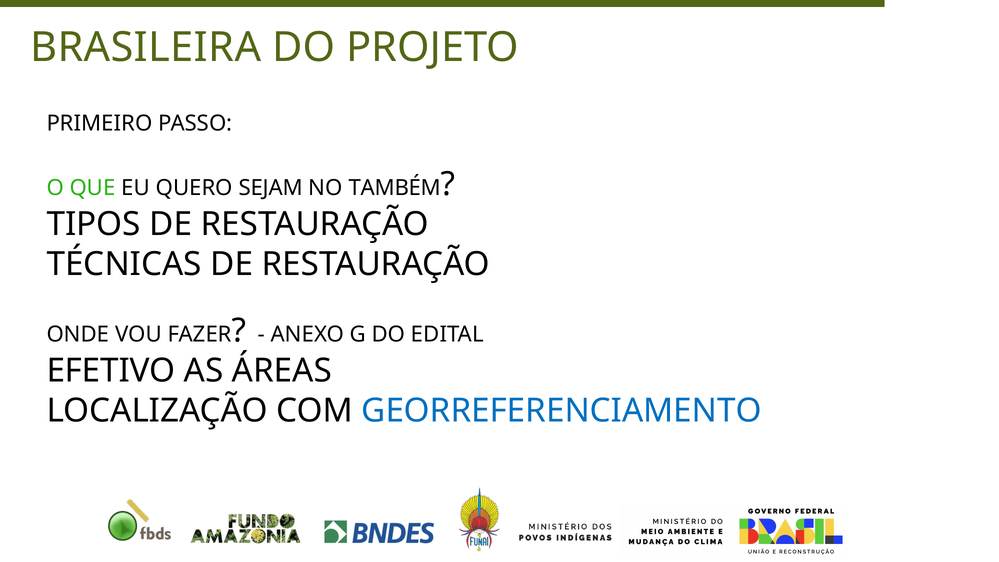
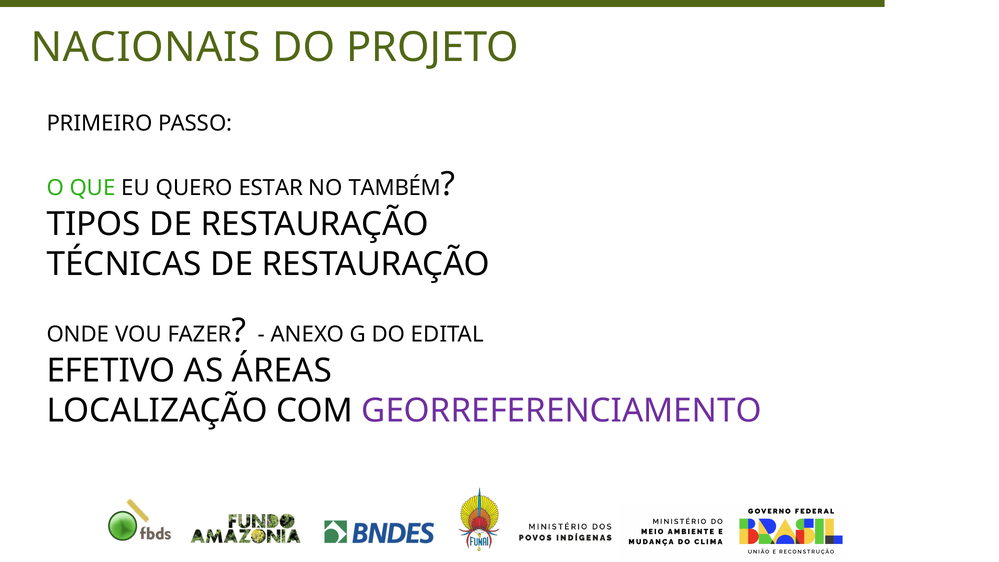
BRASILEIRA: BRASILEIRA -> NACIONAIS
SEJAM: SEJAM -> ESTAR
GEORREFERENCIAMENTO colour: blue -> purple
